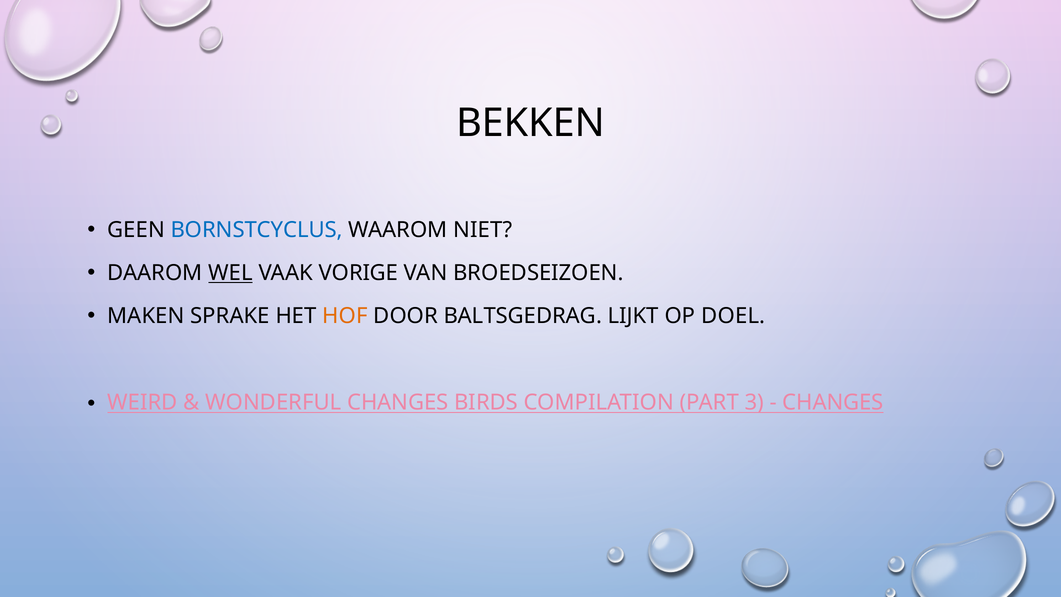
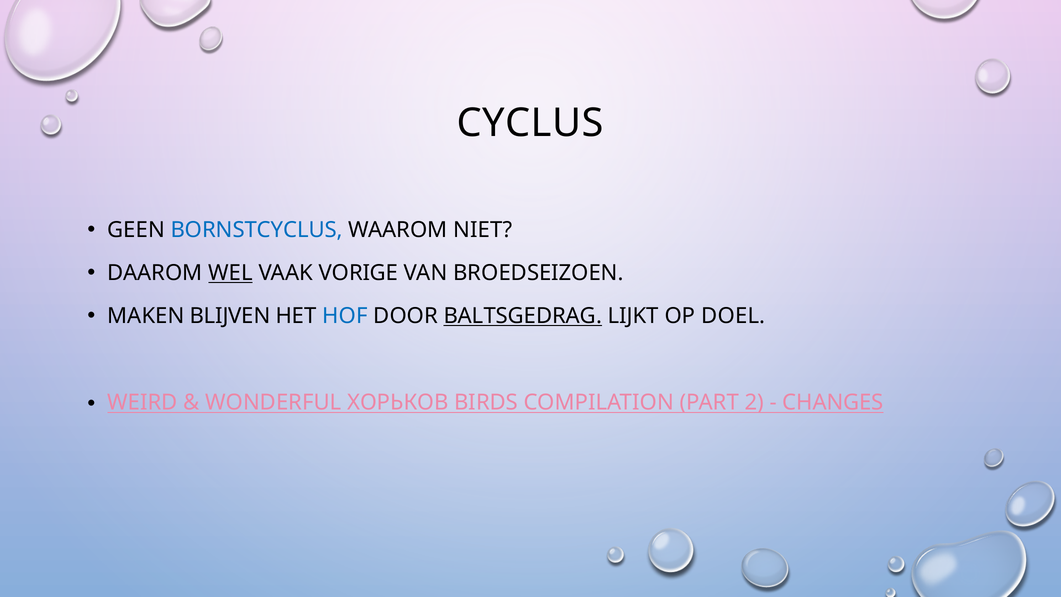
BEKKEN: BEKKEN -> CYCLUS
SPRAKE: SPRAKE -> BLIJVEN
HOF colour: orange -> blue
BALTSGEDRAG underline: none -> present
WONDERFUL CHANGES: CHANGES -> ХОРЬКОВ
3: 3 -> 2
